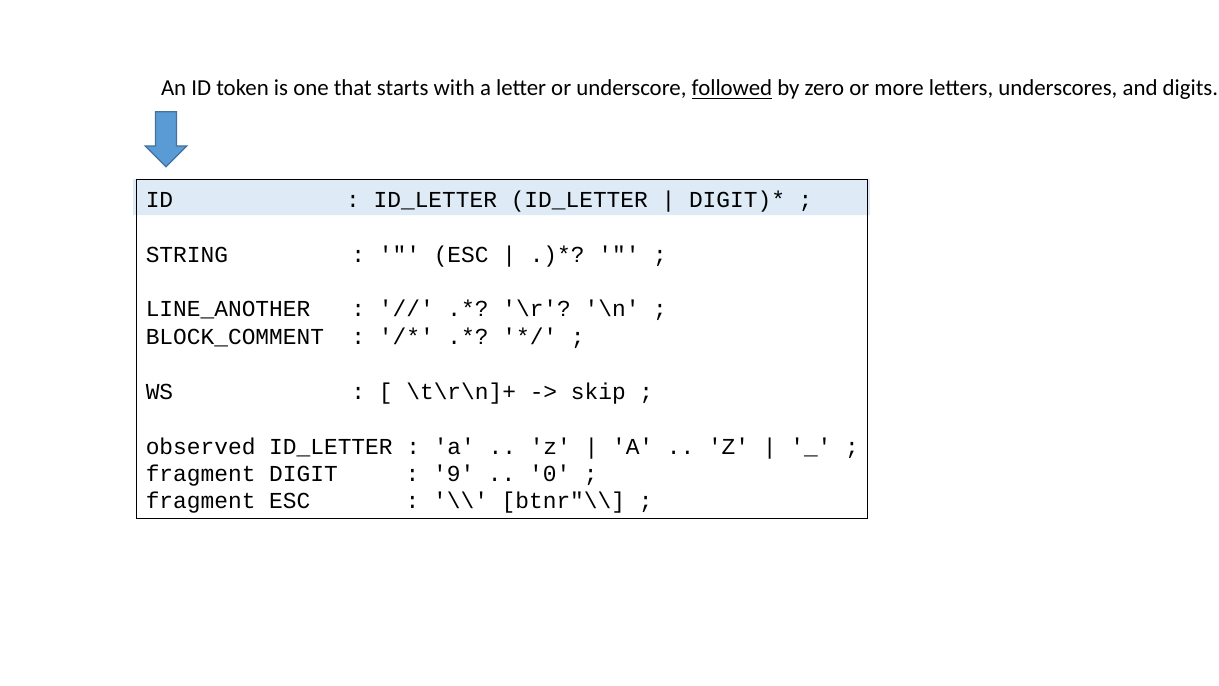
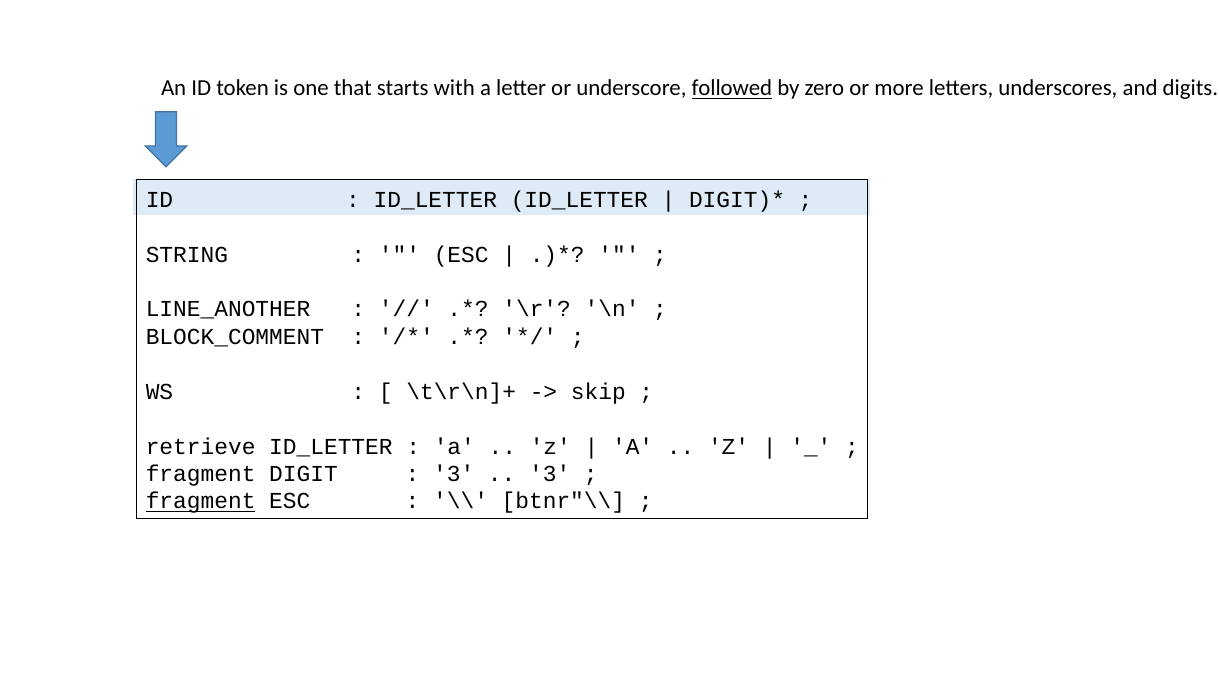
observed: observed -> retrieve
9 at (454, 474): 9 -> 3
0 at (550, 474): 0 -> 3
fragment at (201, 501) underline: none -> present
